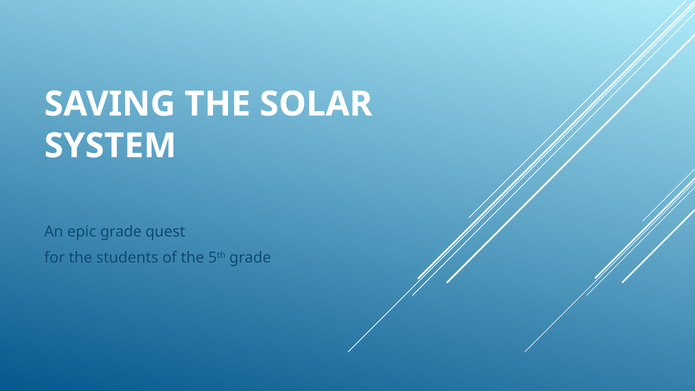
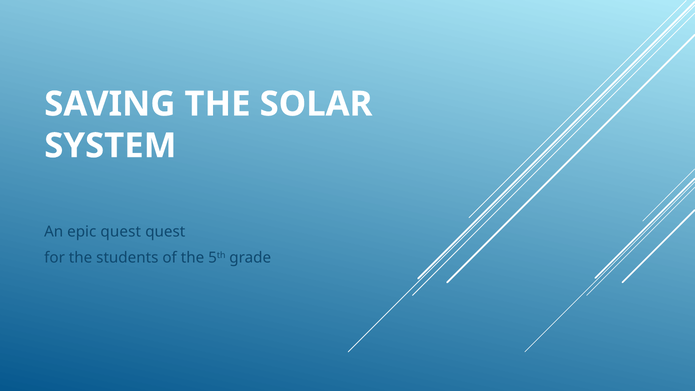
epic grade: grade -> quest
